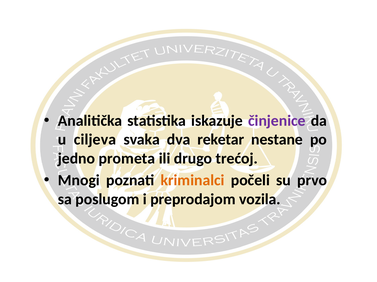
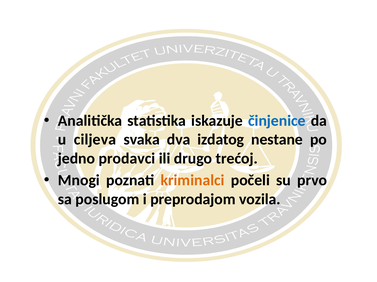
činjenice colour: purple -> blue
reketar: reketar -> izdatog
prometa: prometa -> prodavci
